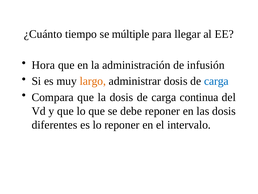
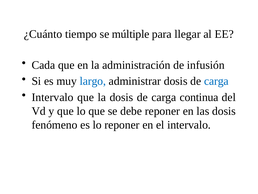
Hora: Hora -> Cada
largo colour: orange -> blue
Compara at (53, 97): Compara -> Intervalo
diferentes: diferentes -> fenómeno
